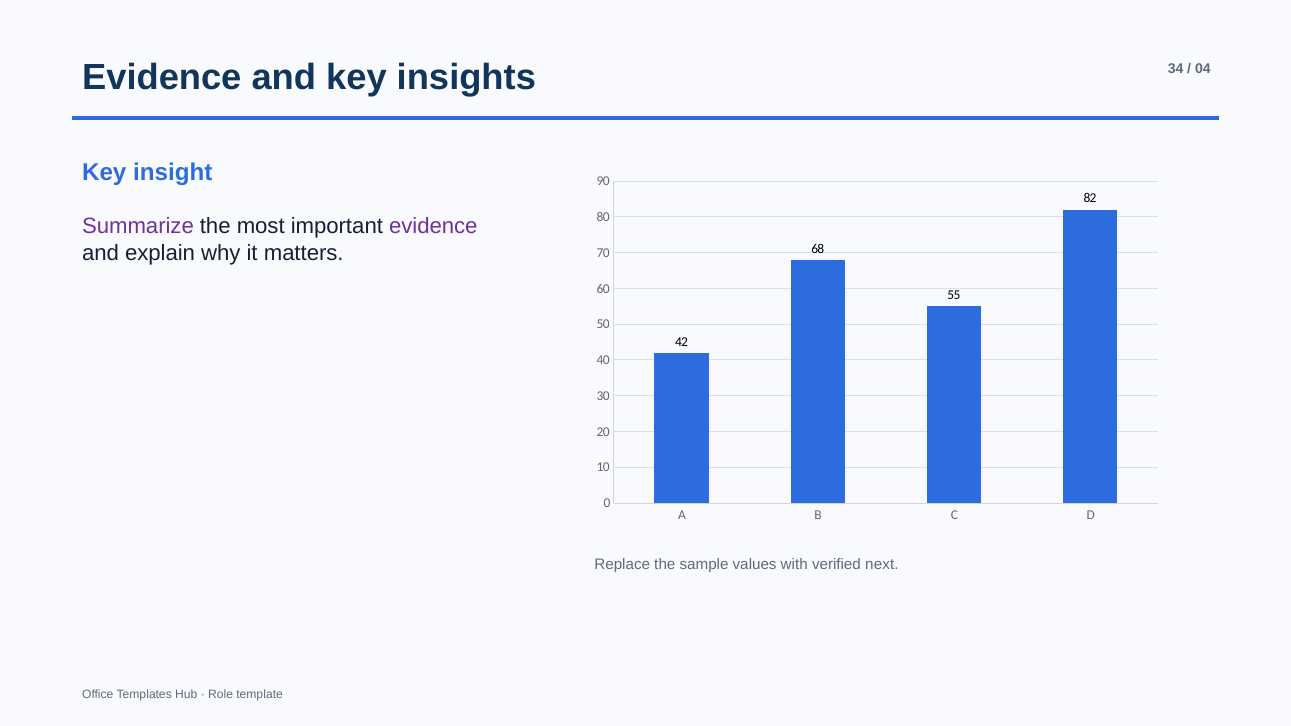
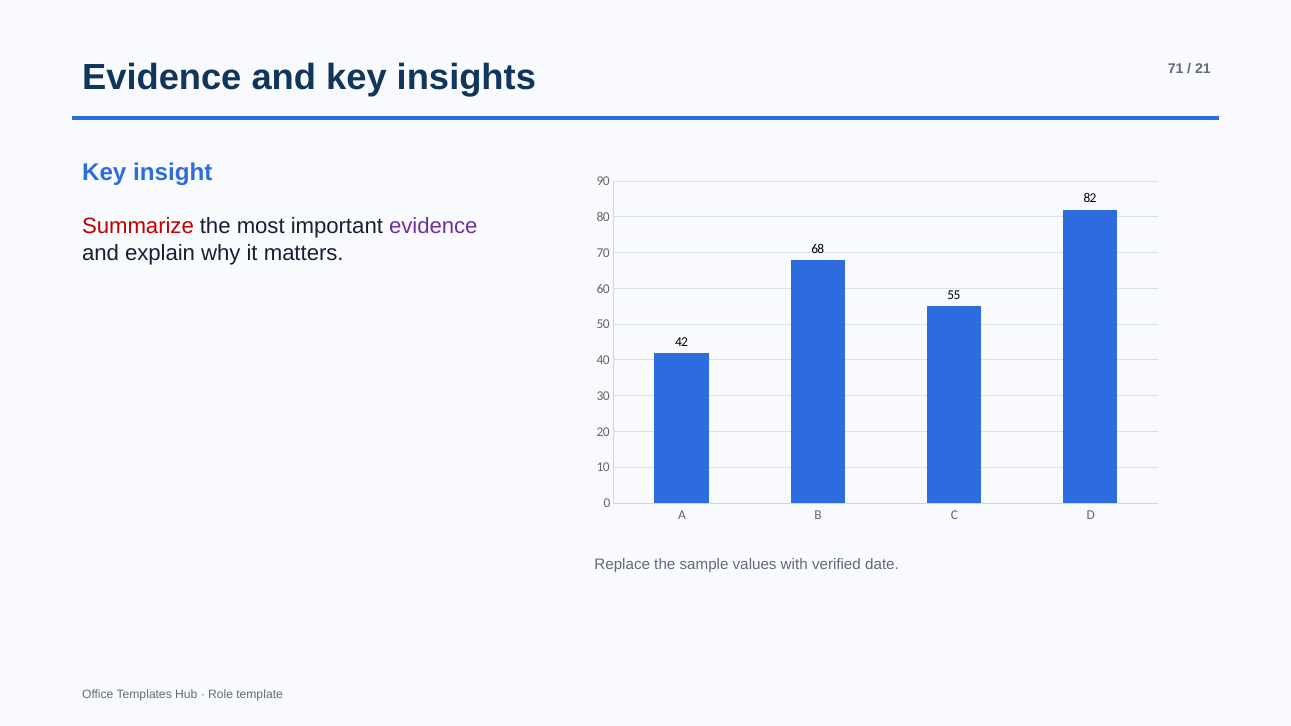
34: 34 -> 71
04: 04 -> 21
Summarize colour: purple -> red
next: next -> date
